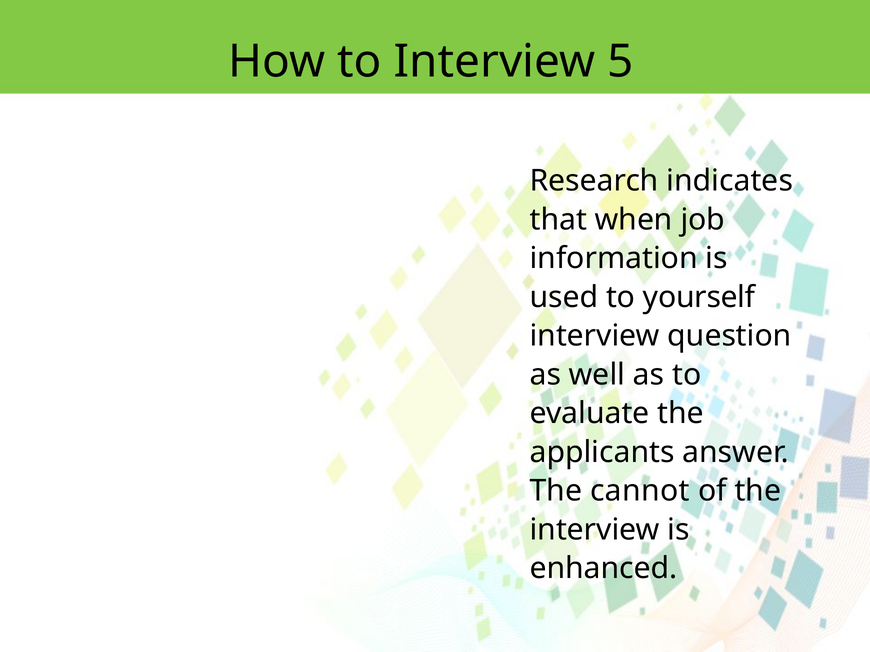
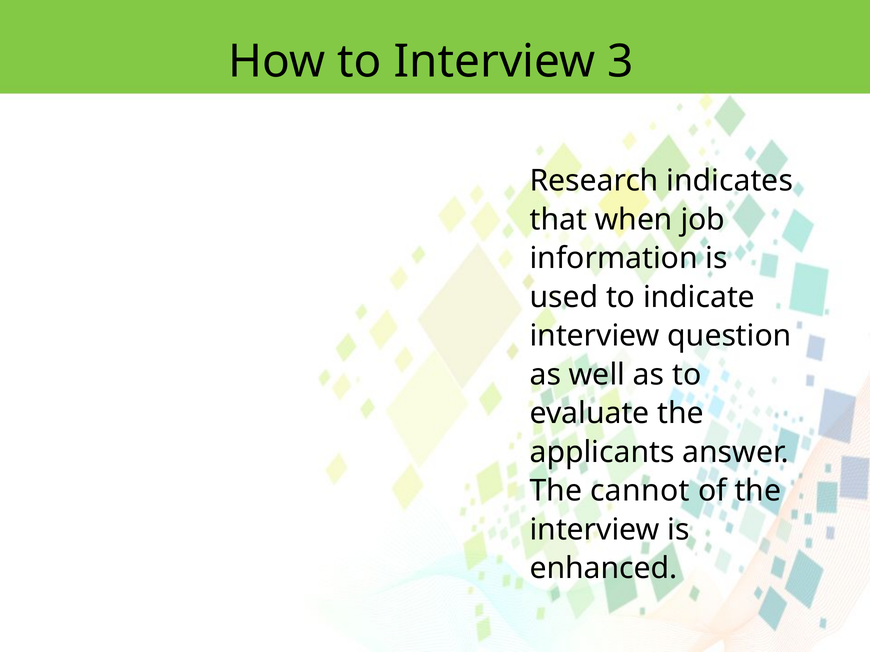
5: 5 -> 3
yourself: yourself -> indicate
